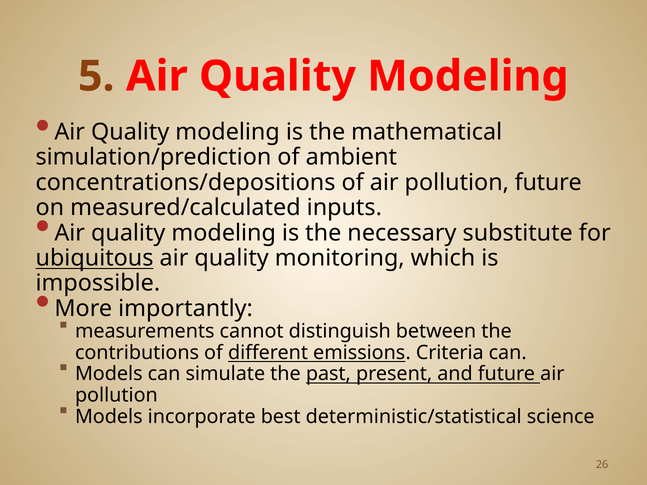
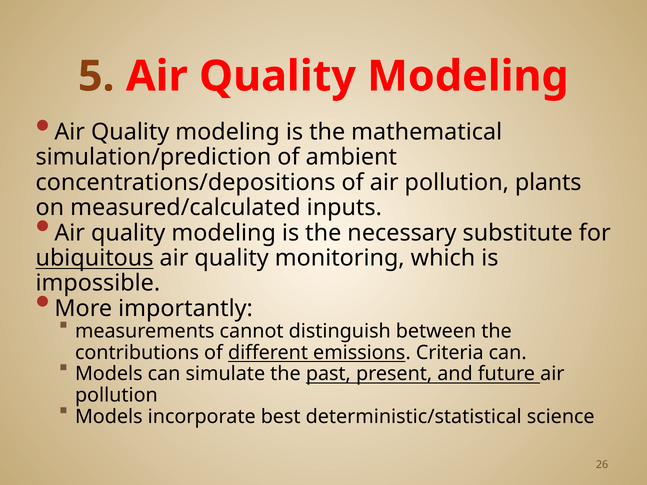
pollution future: future -> plants
